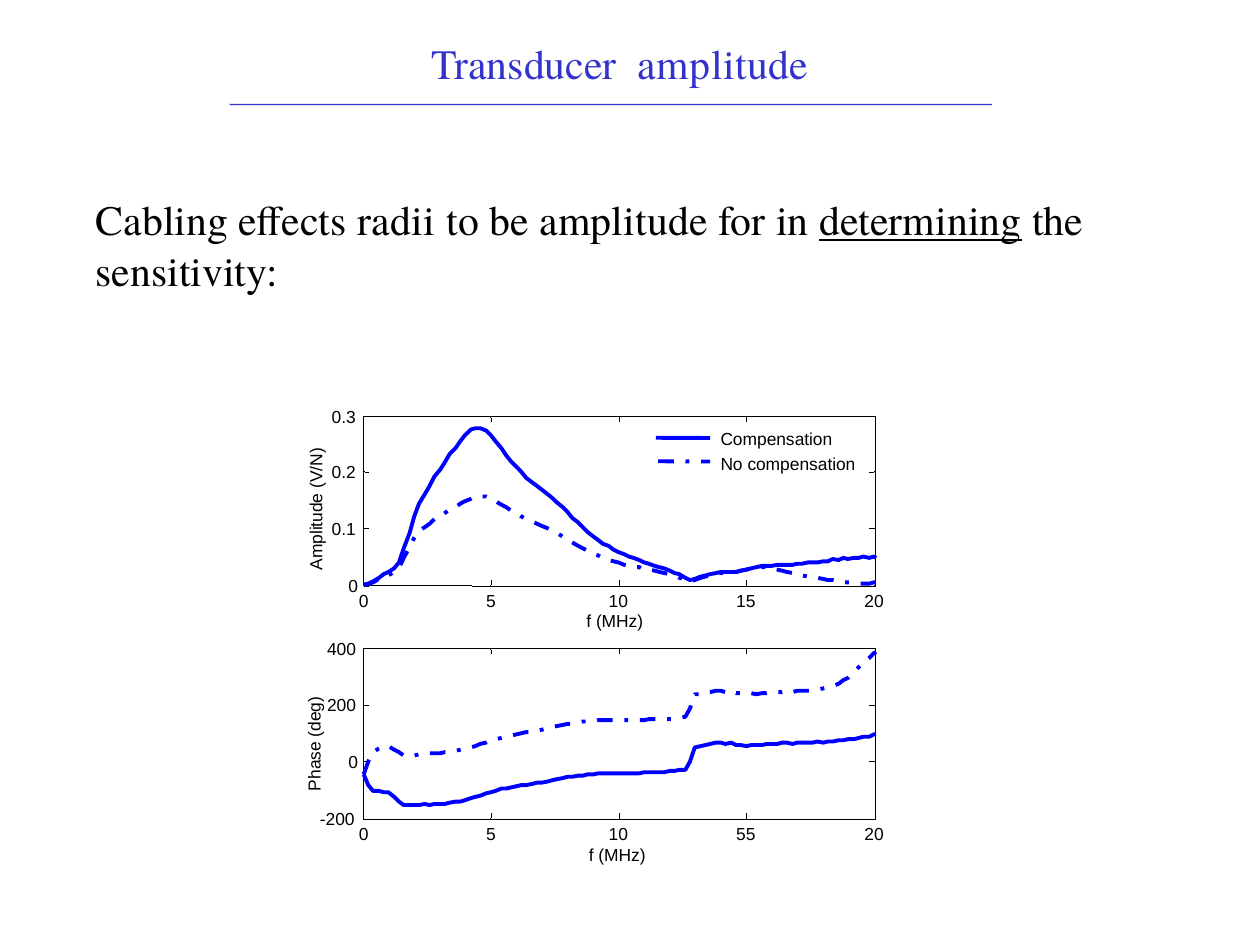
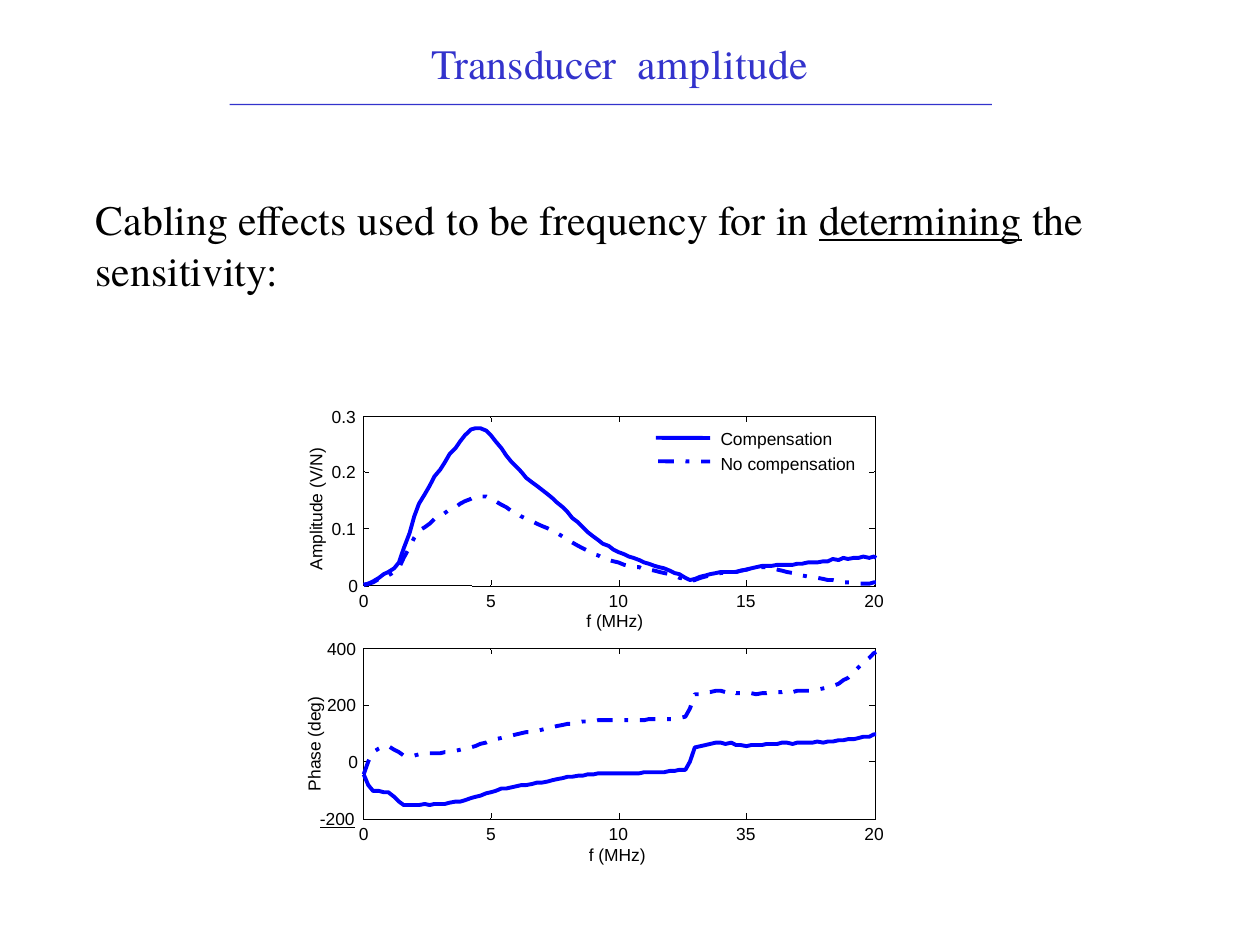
radii: radii -> used
be amplitude: amplitude -> frequency
-200 underline: none -> present
55: 55 -> 35
